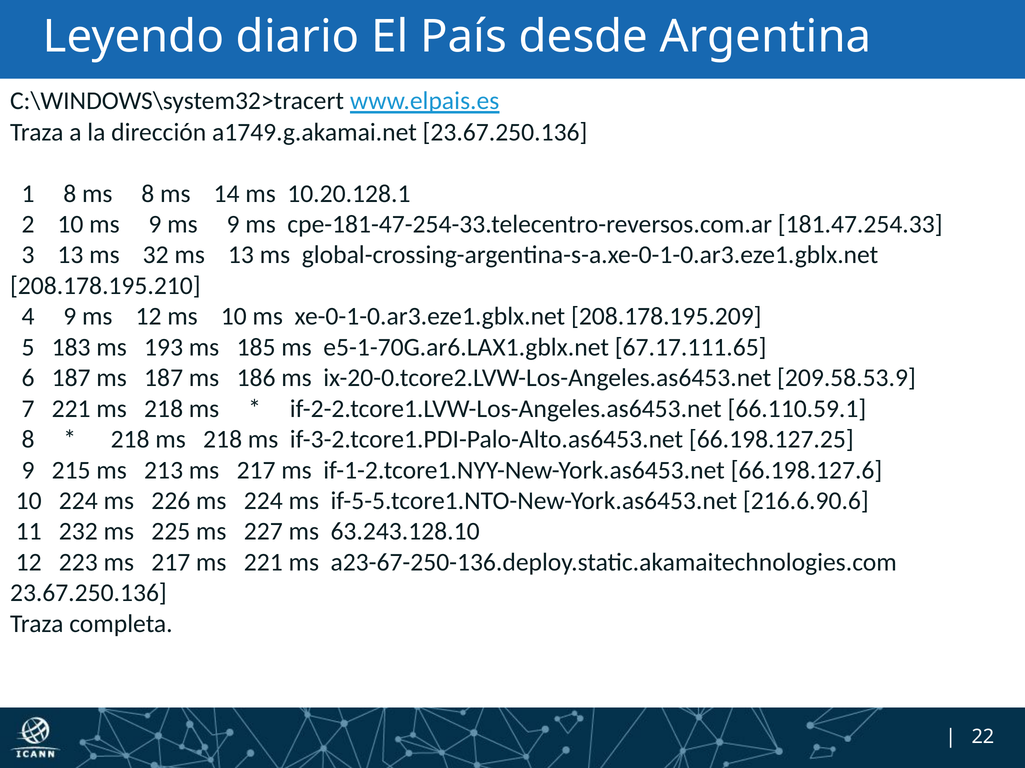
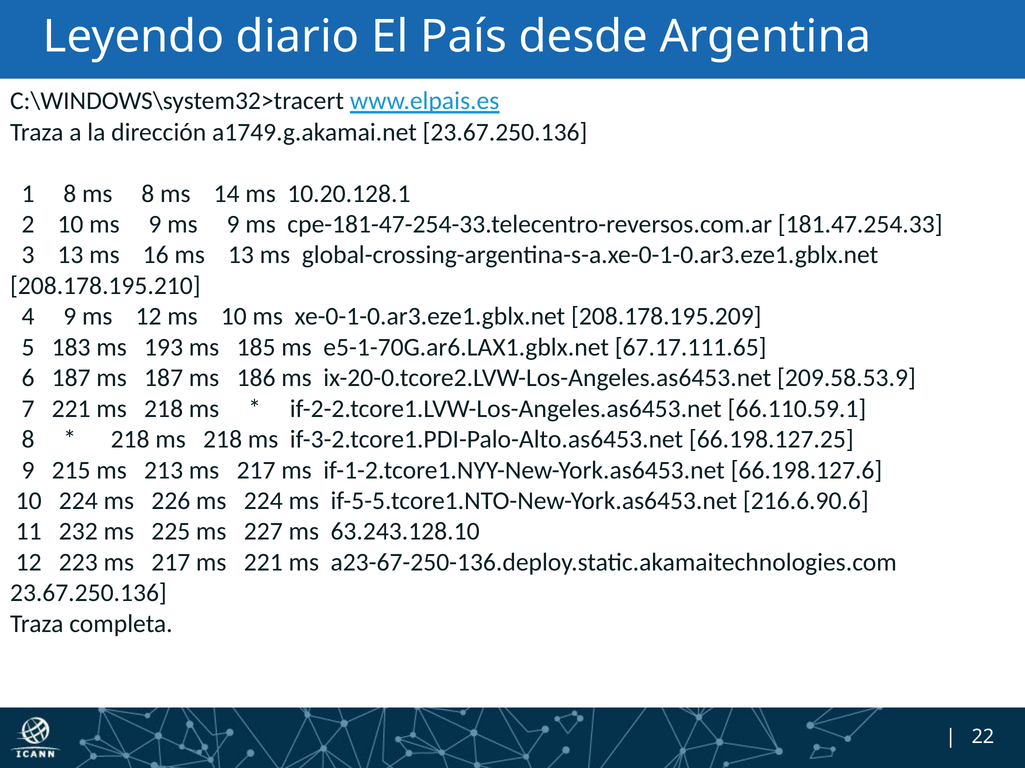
32: 32 -> 16
